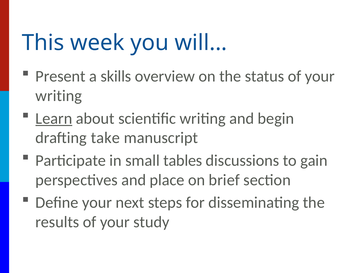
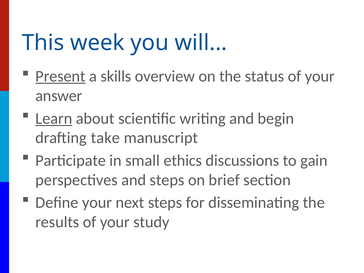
Present underline: none -> present
writing at (59, 96): writing -> answer
tables: tables -> ethics
and place: place -> steps
